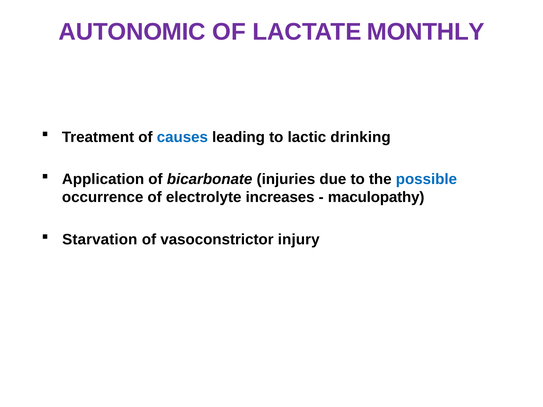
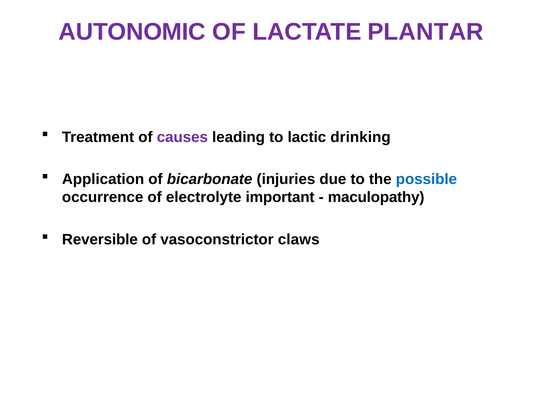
MONTHLY: MONTHLY -> PLANTAR
causes colour: blue -> purple
increases: increases -> important
Starvation: Starvation -> Reversible
injury: injury -> claws
